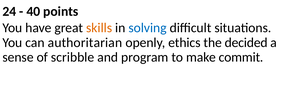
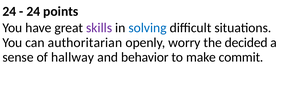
40 at (33, 11): 40 -> 24
skills colour: orange -> purple
ethics: ethics -> worry
scribble: scribble -> hallway
program: program -> behavior
